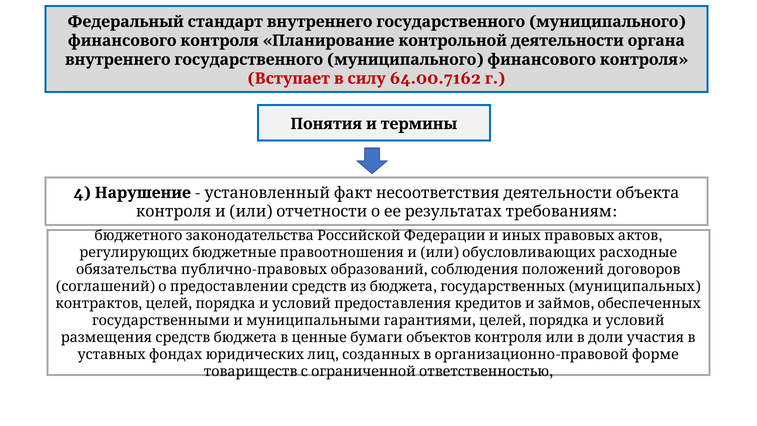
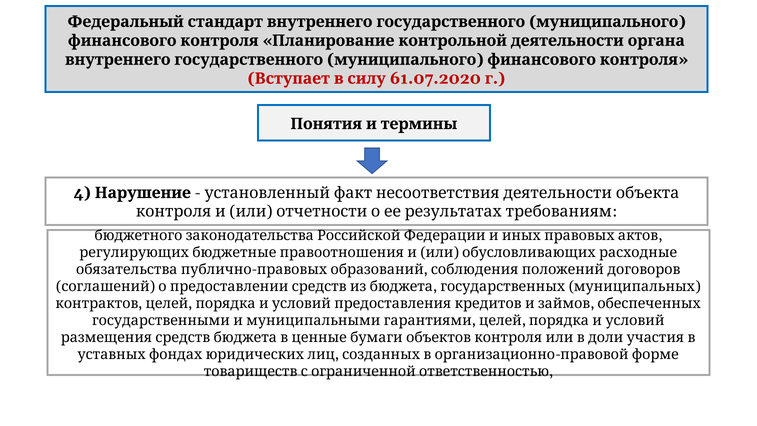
64.00.7162: 64.00.7162 -> 61.07.2020
